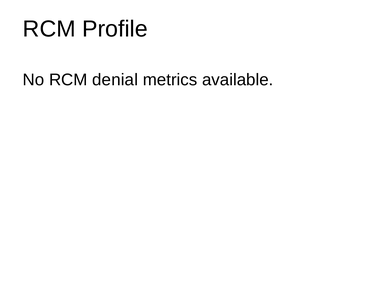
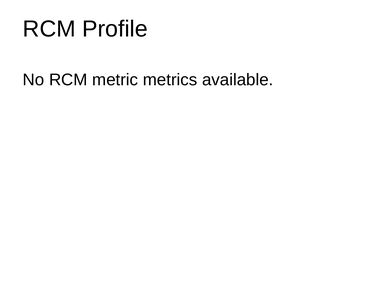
denial: denial -> metric
